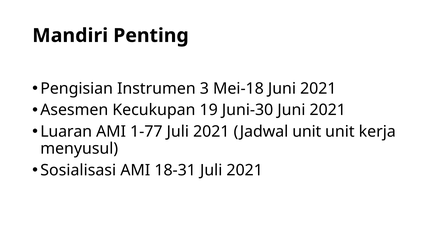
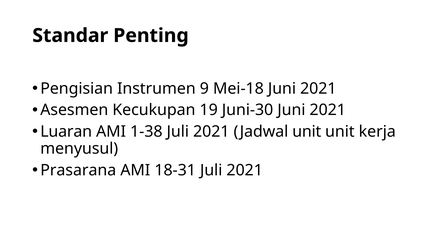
Mandiri: Mandiri -> Standar
3: 3 -> 9
1-77: 1-77 -> 1-38
Sosialisasi: Sosialisasi -> Prasarana
